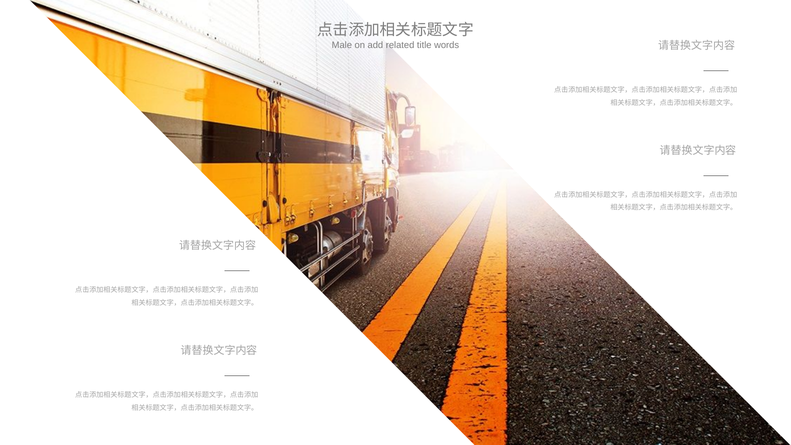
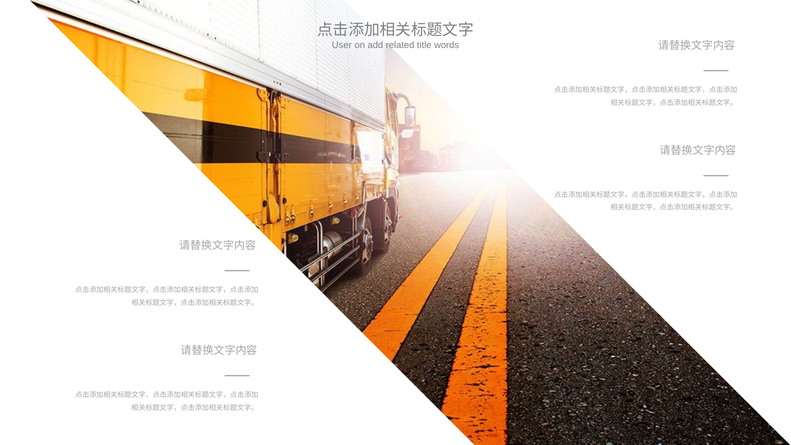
Male: Male -> User
